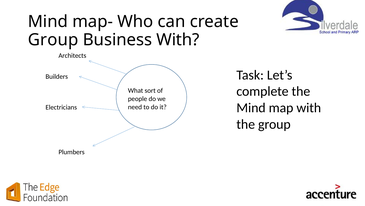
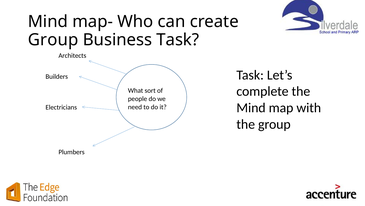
Business With: With -> Task
